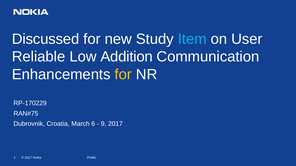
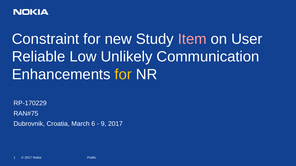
Discussed: Discussed -> Constraint
Item colour: light blue -> pink
Addition: Addition -> Unlikely
